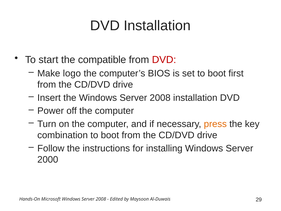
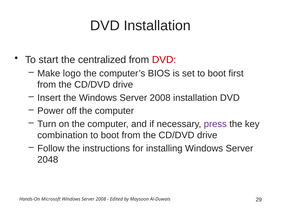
compatible: compatible -> centralized
press colour: orange -> purple
2000: 2000 -> 2048
